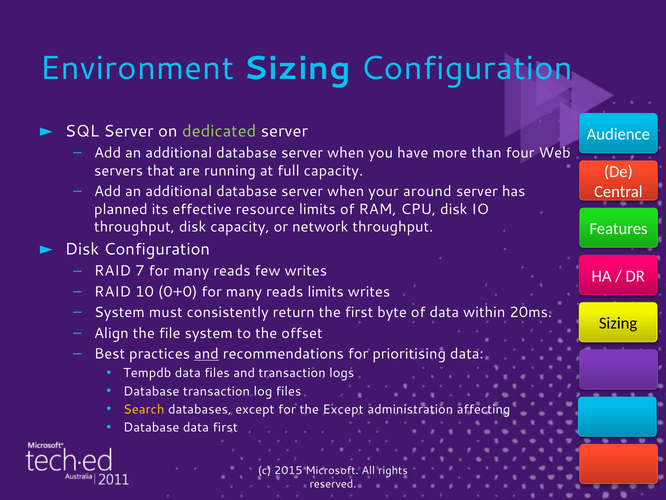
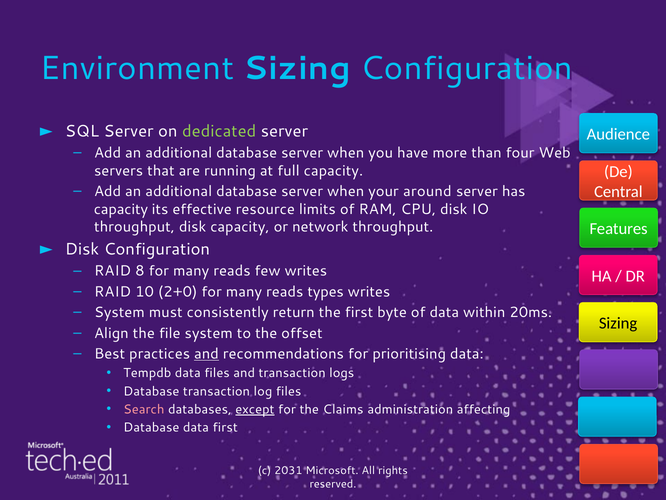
planned at (121, 209): planned -> capacity
7: 7 -> 8
0+0: 0+0 -> 2+0
reads limits: limits -> types
Search colour: yellow -> pink
except at (255, 409) underline: none -> present
the Except: Except -> Claims
2015: 2015 -> 2031
